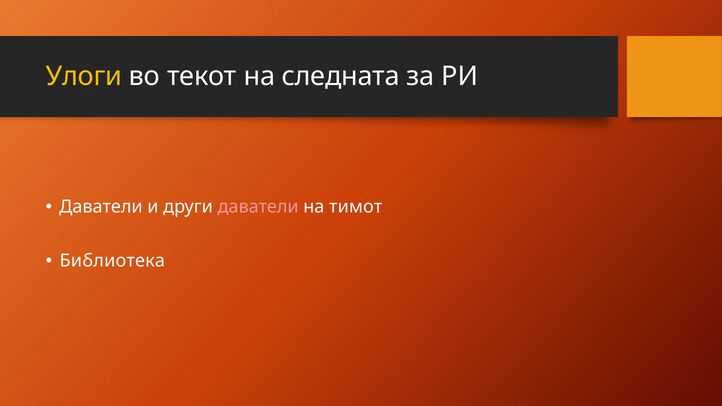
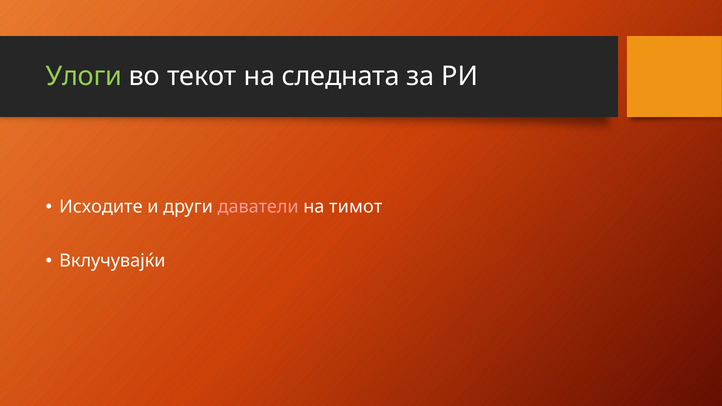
Улоги colour: yellow -> light green
Даватели at (101, 207): Даватели -> Исходите
Библиотека: Библиотека -> Вклучувајќи
